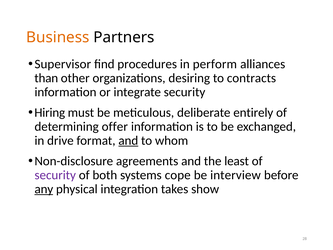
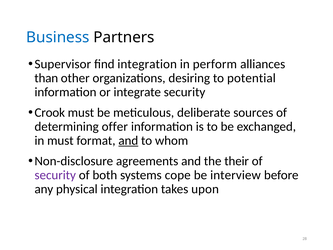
Business colour: orange -> blue
find procedures: procedures -> integration
contracts: contracts -> potential
Hiring: Hiring -> Crook
entirely: entirely -> sources
in drive: drive -> must
least: least -> their
any underline: present -> none
show: show -> upon
